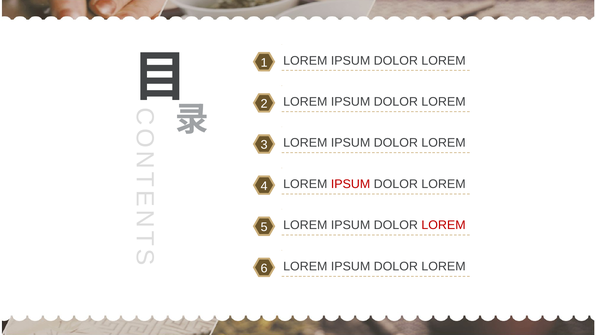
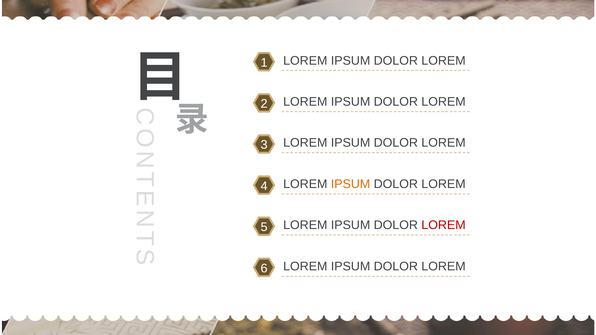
IPSUM at (351, 184) colour: red -> orange
